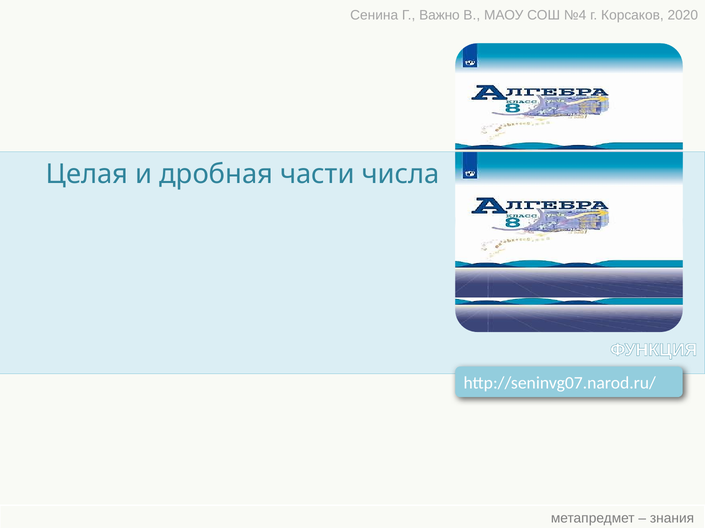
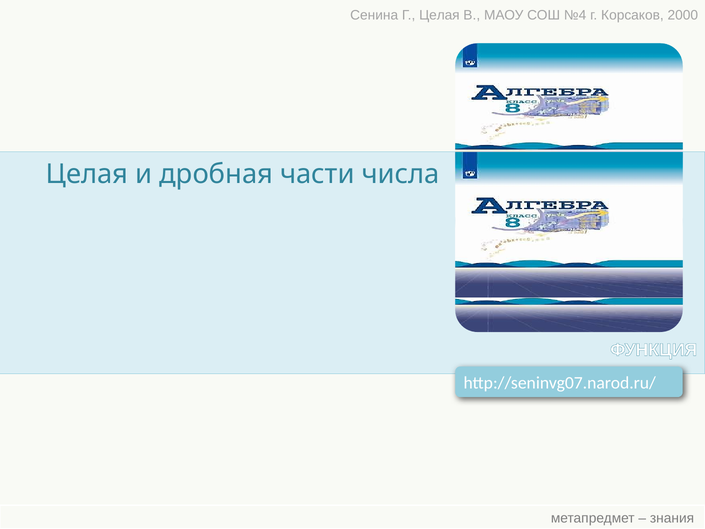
Г Важно: Важно -> Целая
2020: 2020 -> 2000
